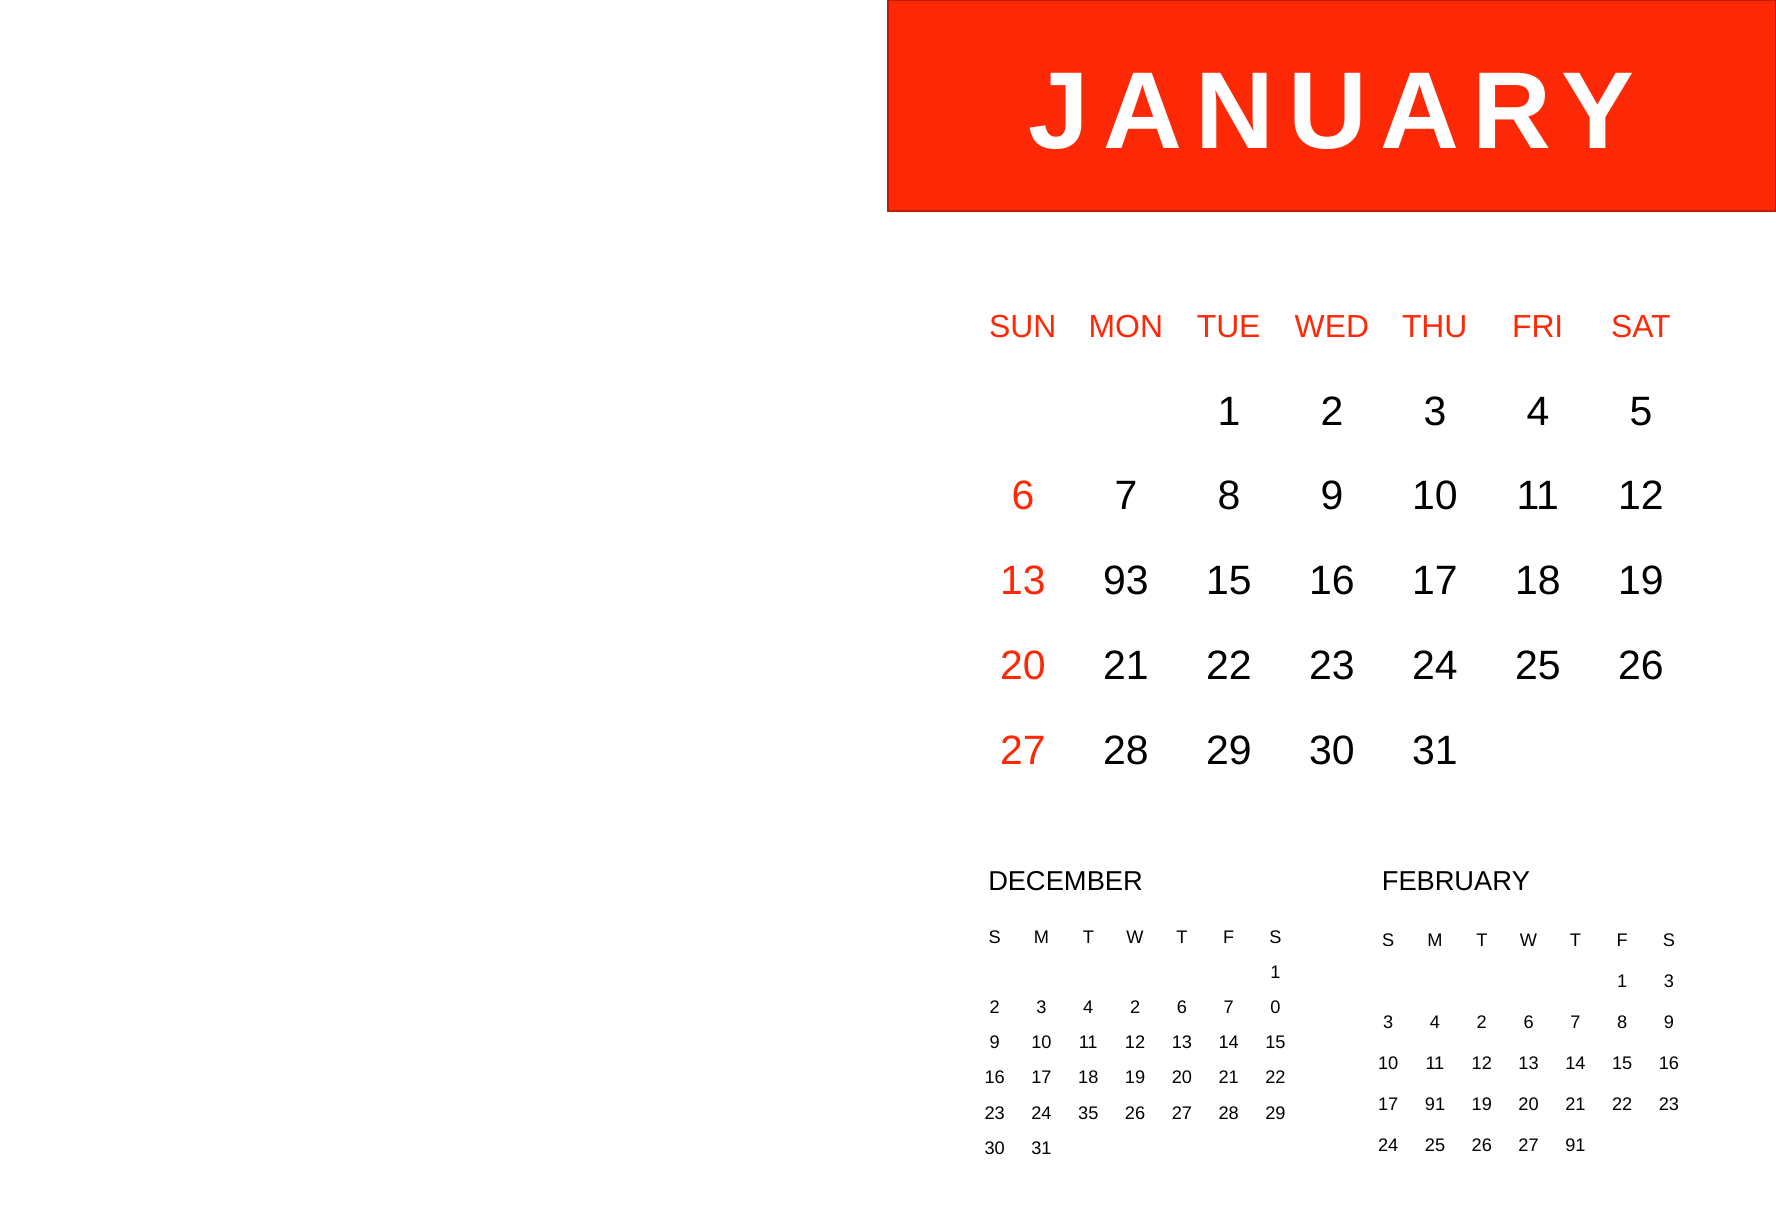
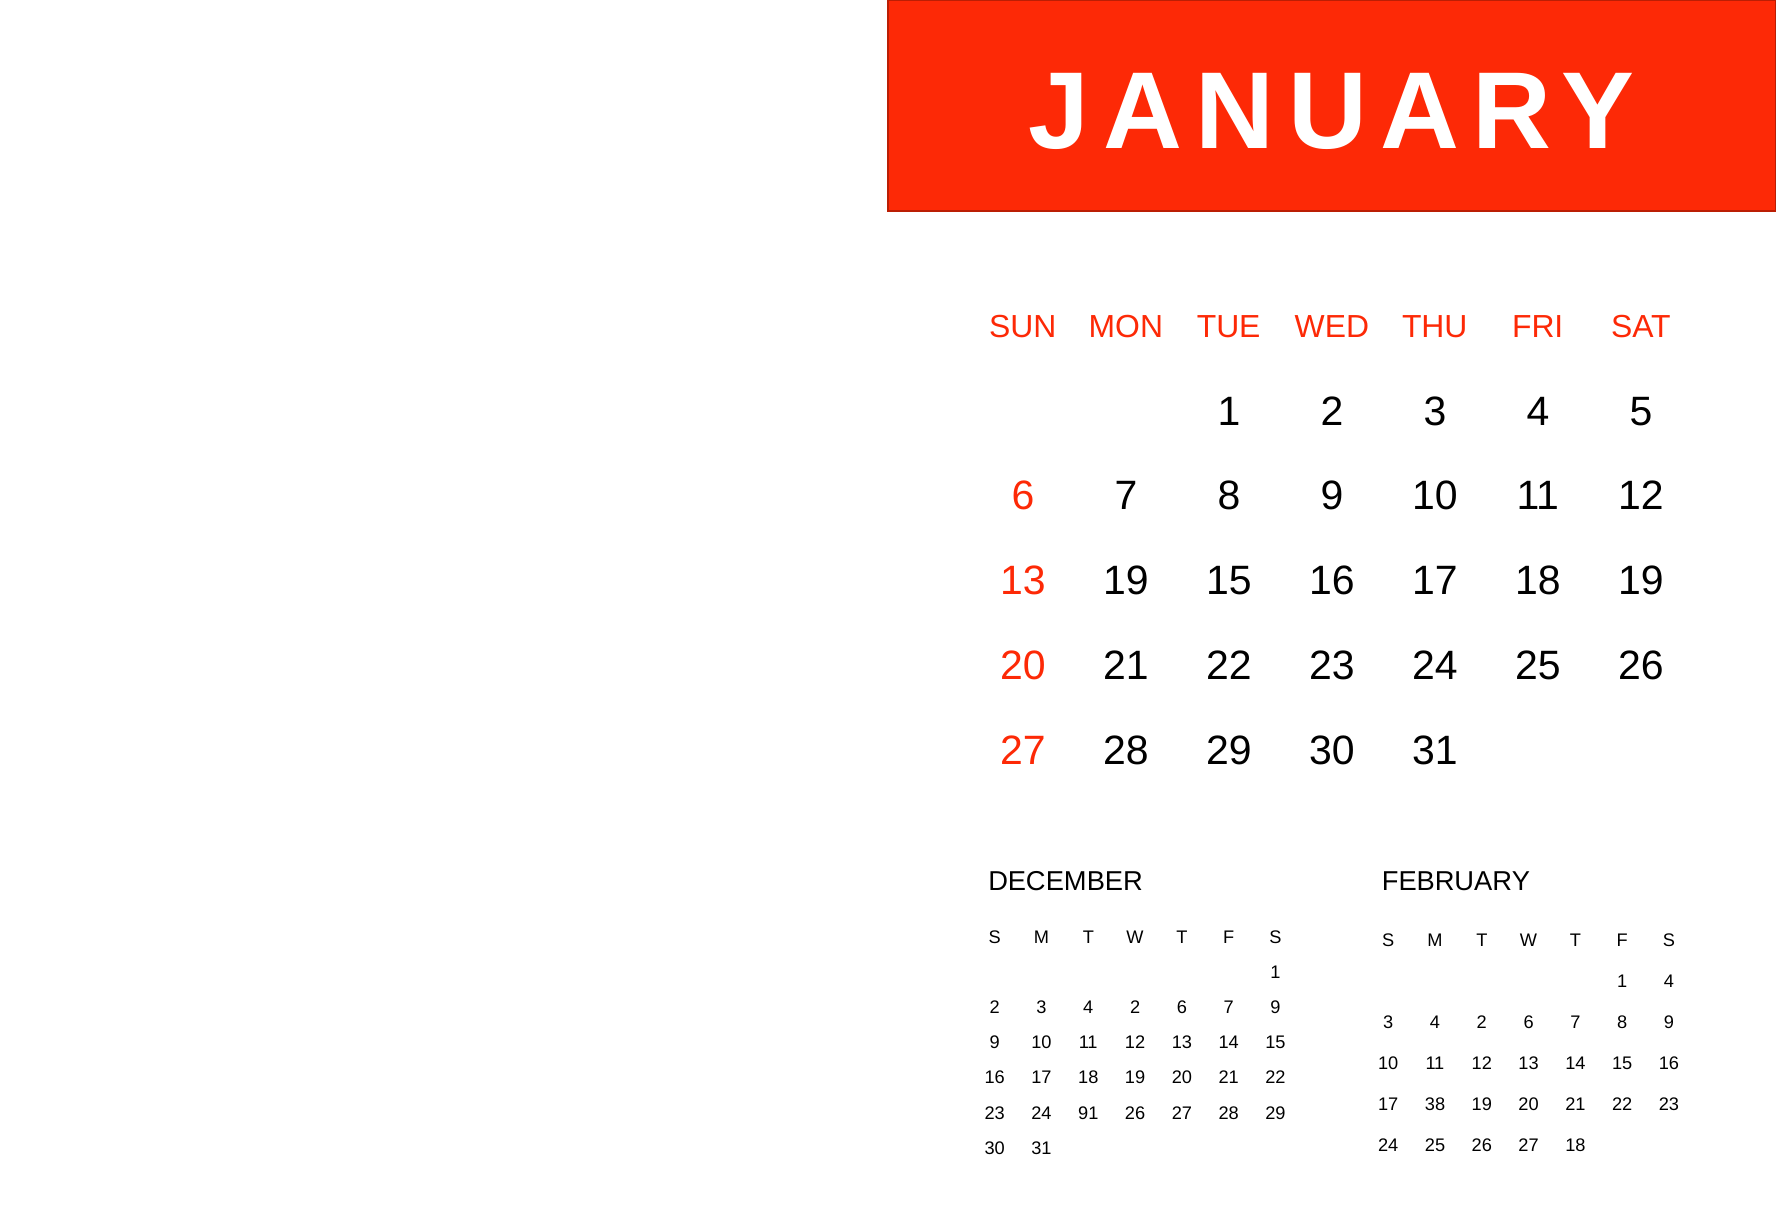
13 93: 93 -> 19
1 3: 3 -> 4
7 0: 0 -> 9
17 91: 91 -> 38
35: 35 -> 91
27 91: 91 -> 18
